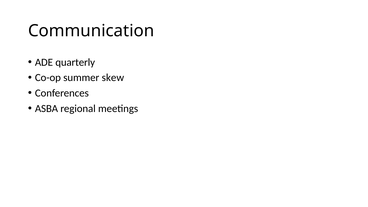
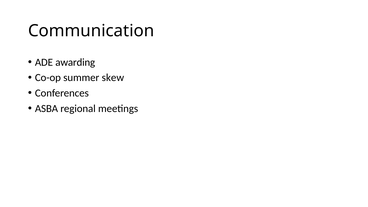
quarterly: quarterly -> awarding
